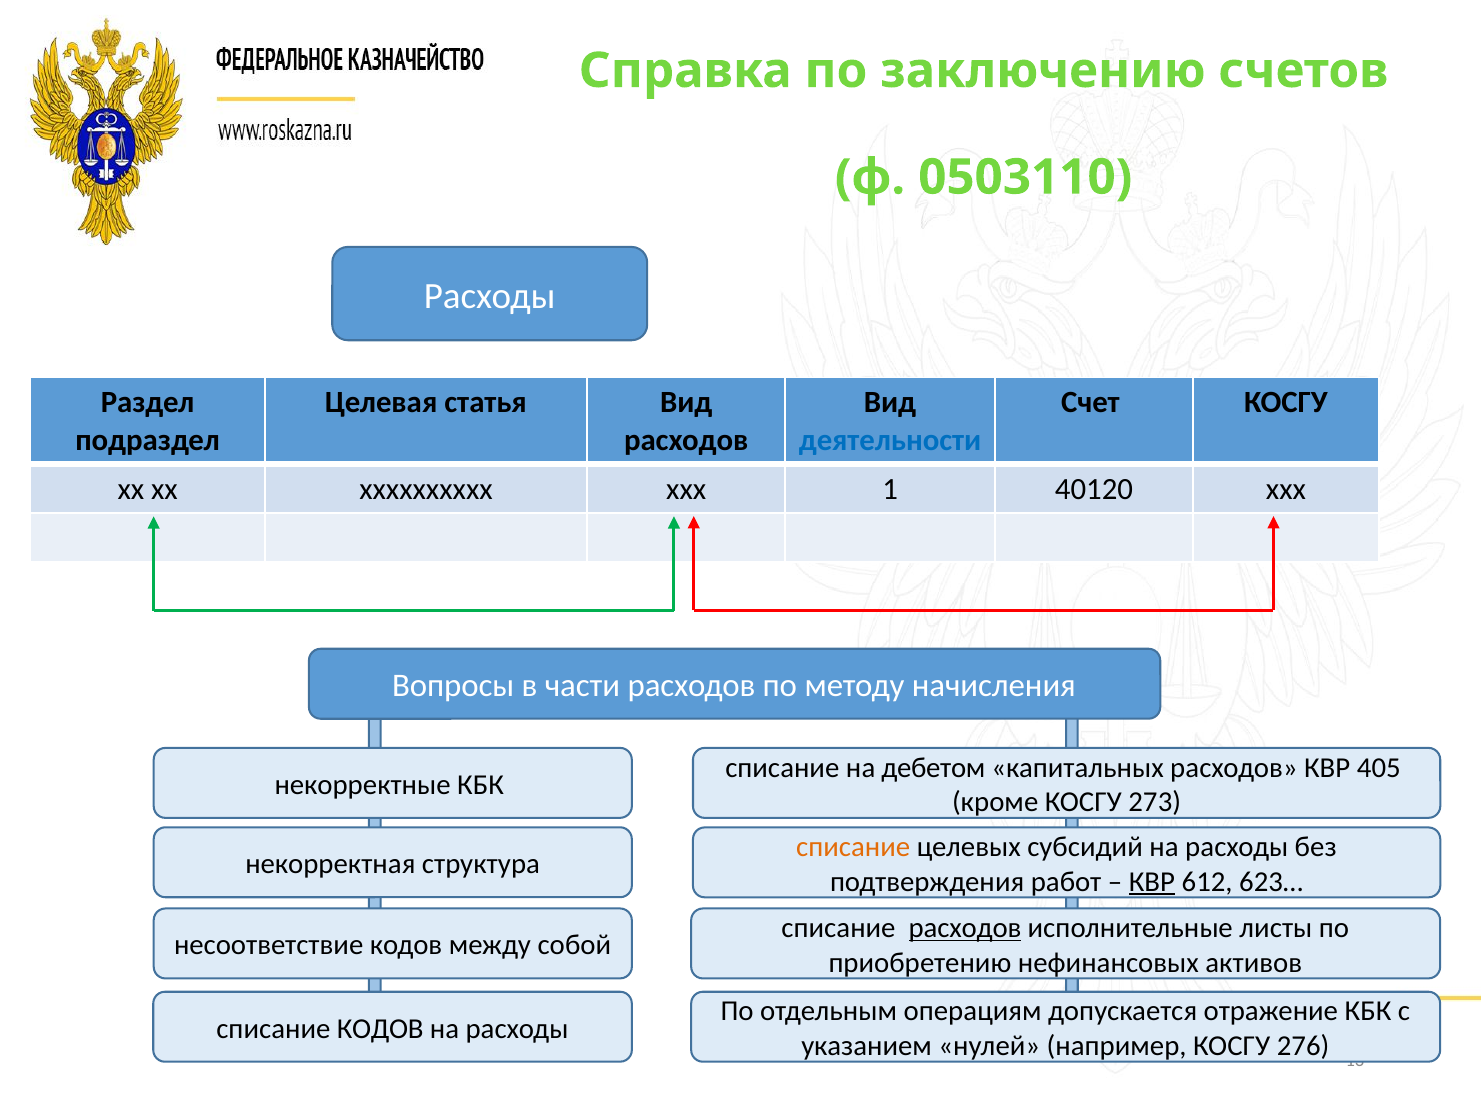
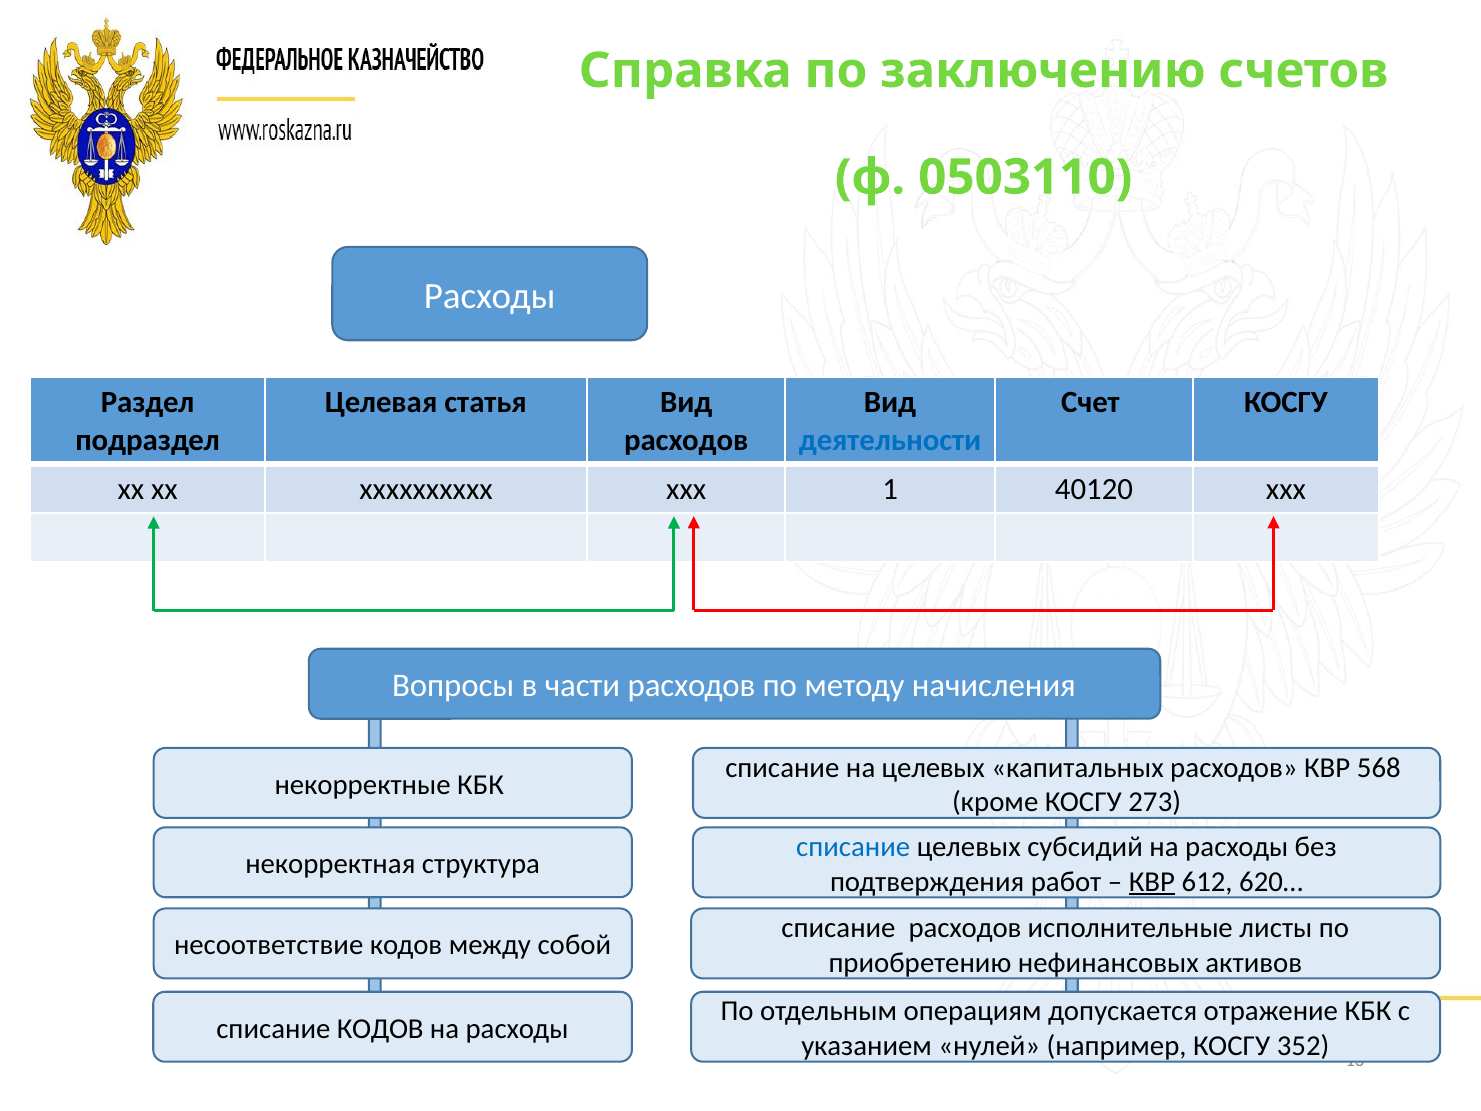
на дебетом: дебетом -> целевых
405: 405 -> 568
списание at (853, 847) colour: orange -> blue
623…: 623… -> 620…
расходов at (965, 928) underline: present -> none
276: 276 -> 352
